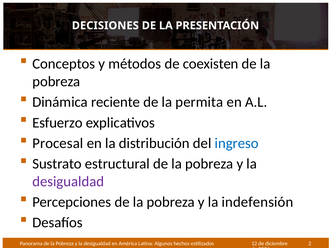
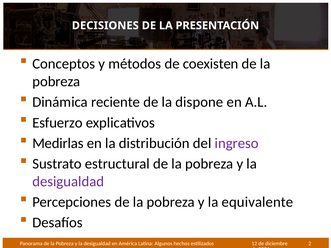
permita: permita -> dispone
Procesal: Procesal -> Medirlas
ingreso colour: blue -> purple
indefensión: indefensión -> equivalente
